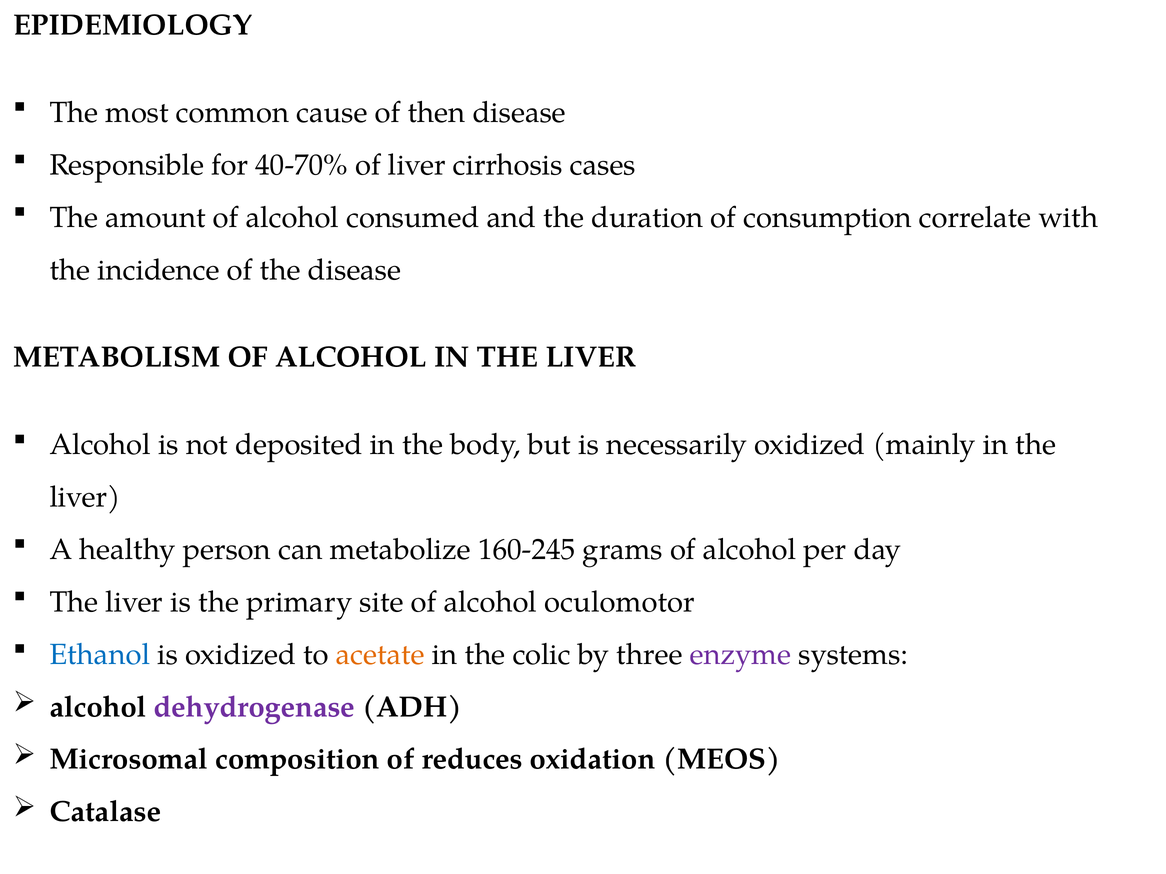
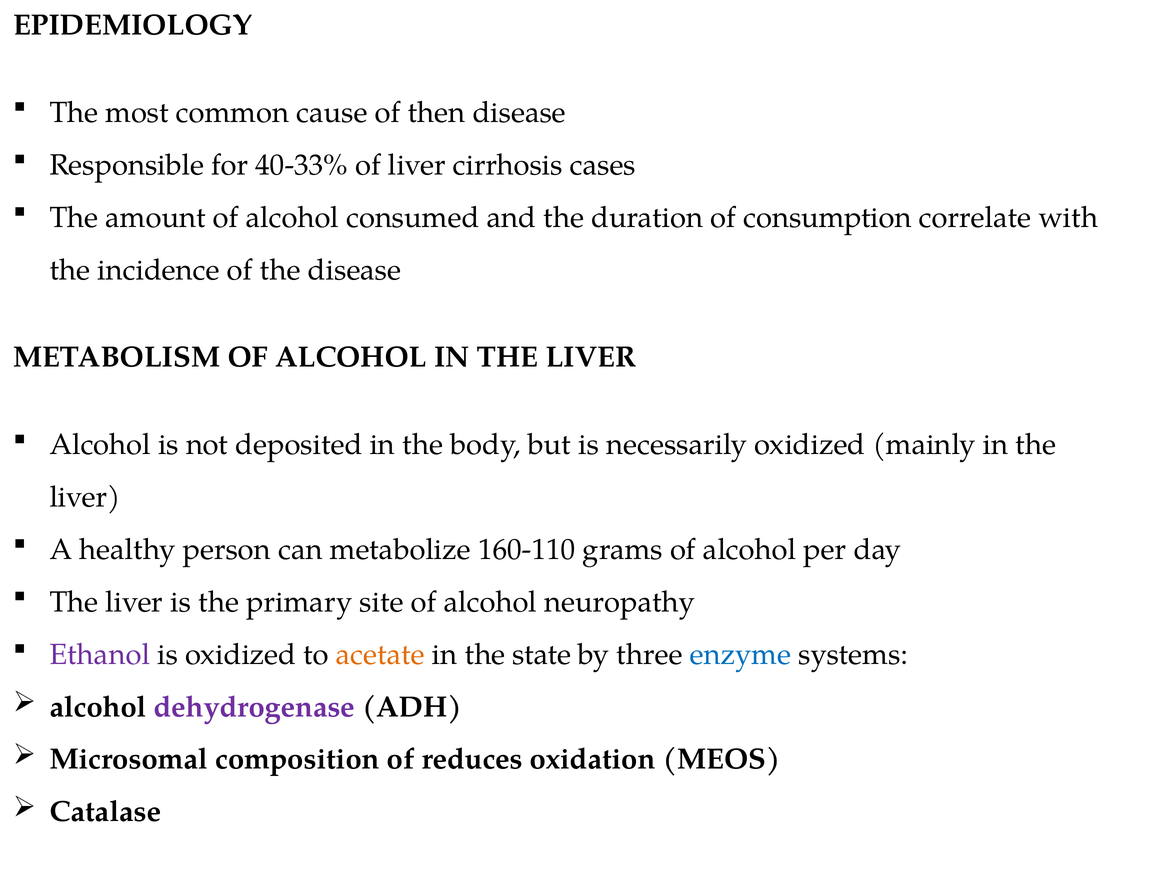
40-70%: 40-70% -> 40-33%
160-245: 160-245 -> 160-110
oculomotor: oculomotor -> neuropathy
Ethanol colour: blue -> purple
colic: colic -> state
enzyme colour: purple -> blue
